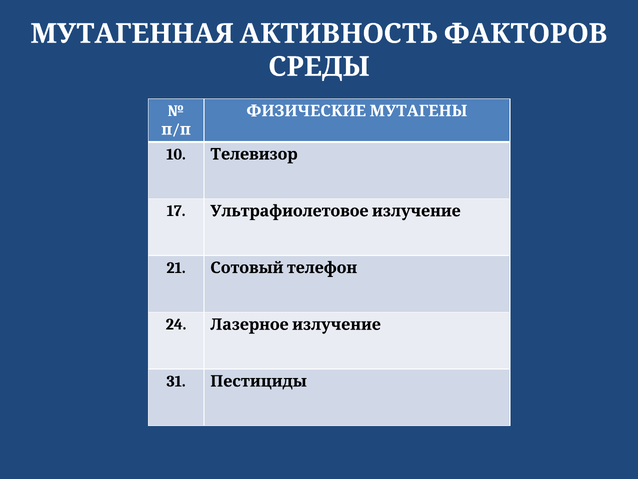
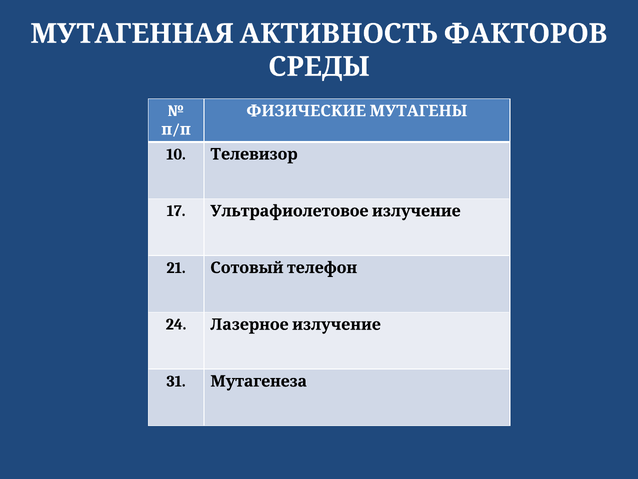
Пестициды: Пестициды -> Мутагенеза
